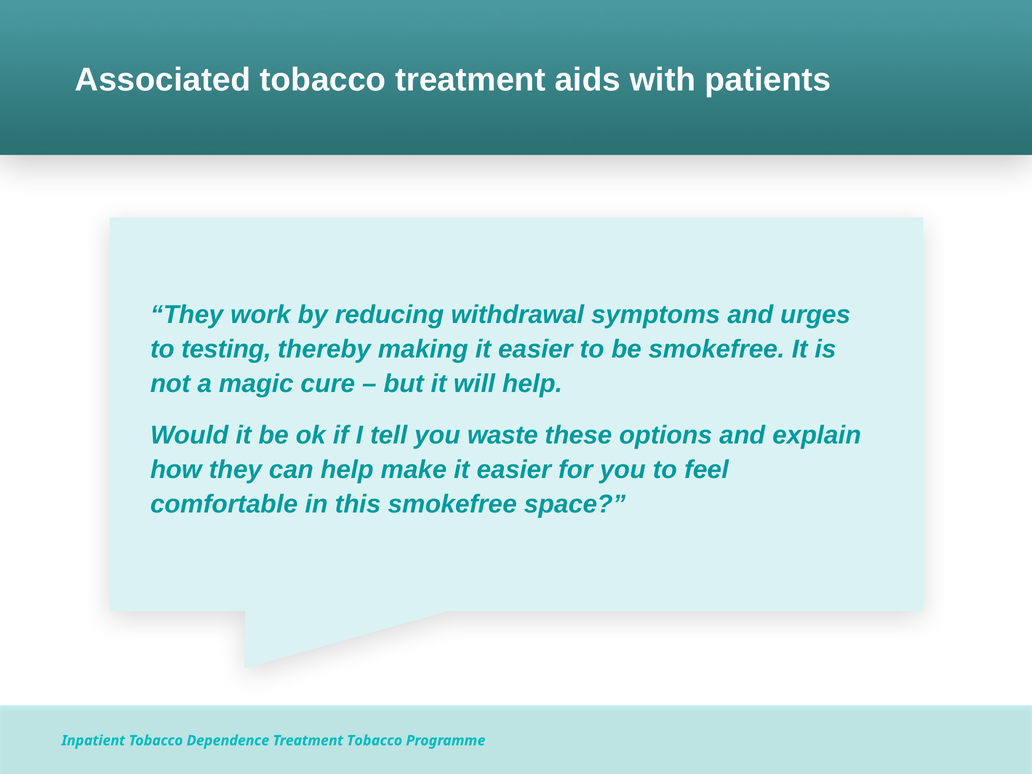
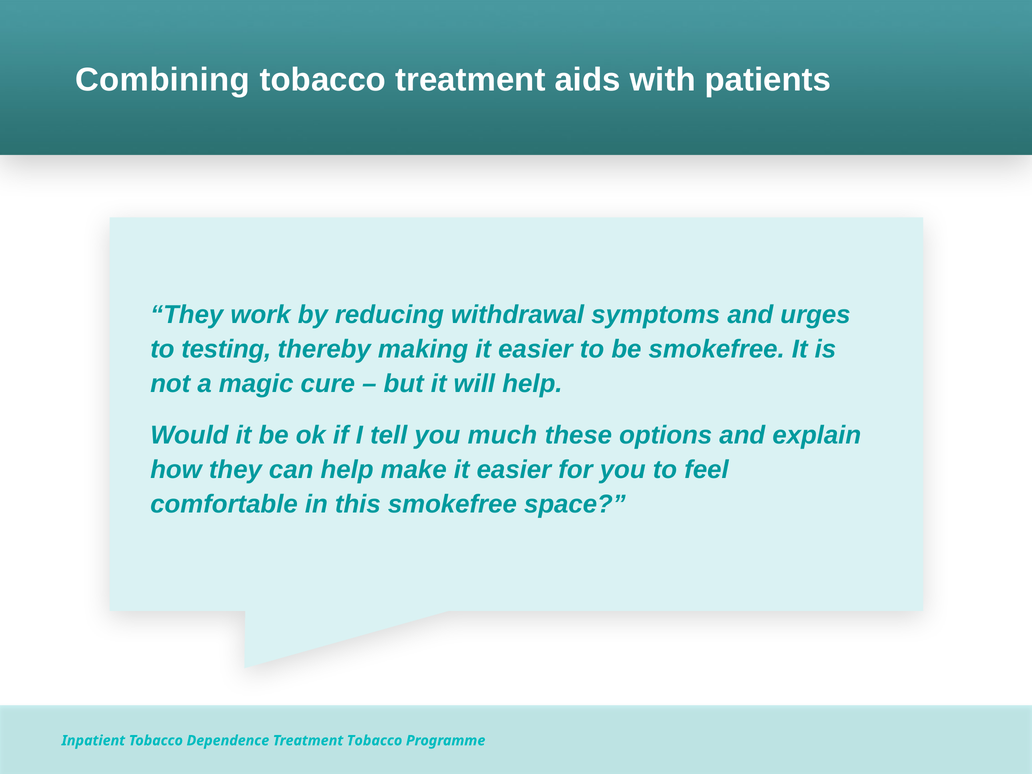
Associated: Associated -> Combining
waste: waste -> much
